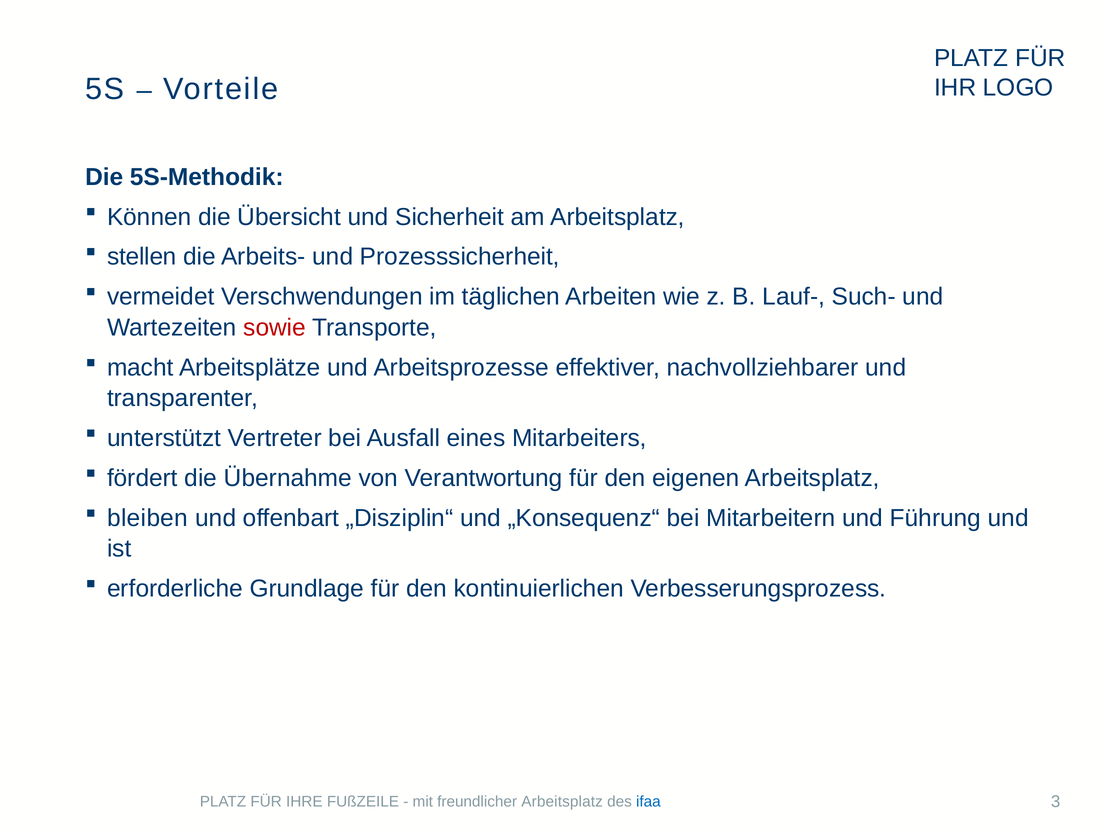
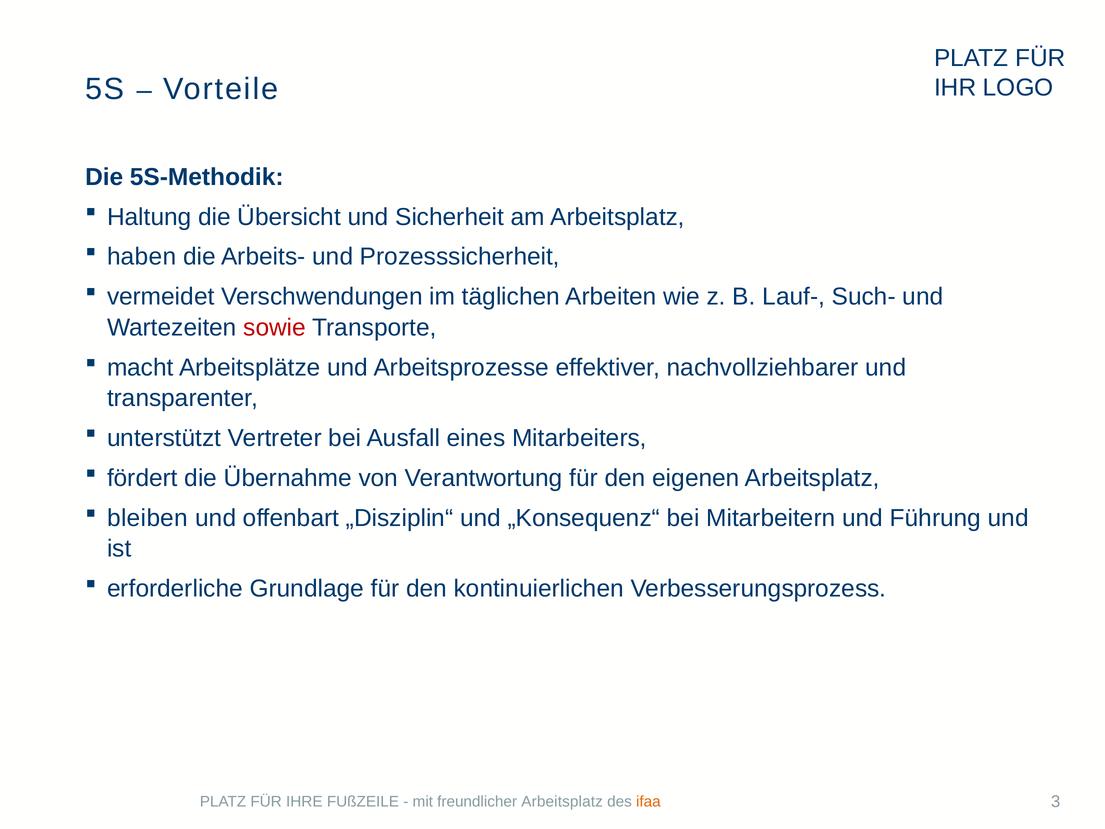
Können: Können -> Haltung
stellen: stellen -> haben
ifaa colour: blue -> orange
